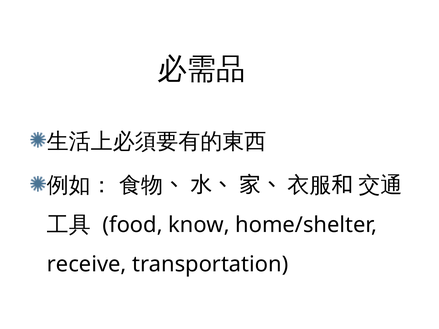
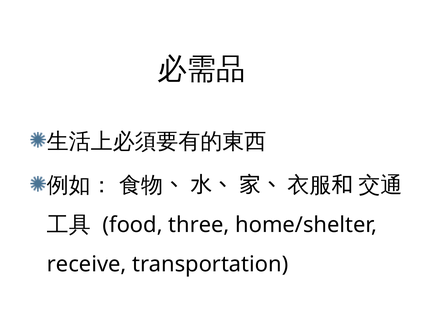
know: know -> three
